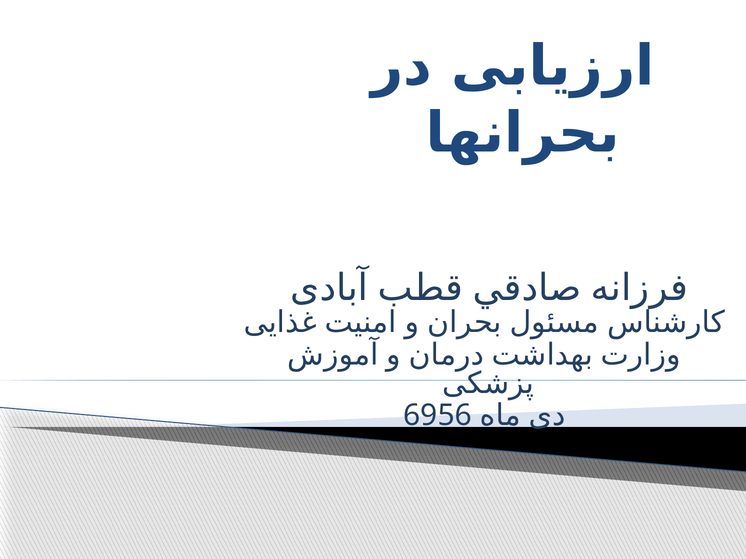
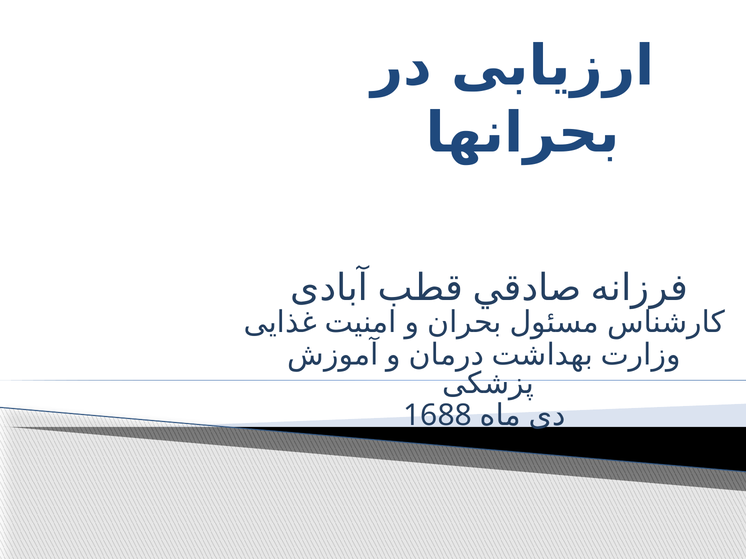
6956: 6956 -> 1688
